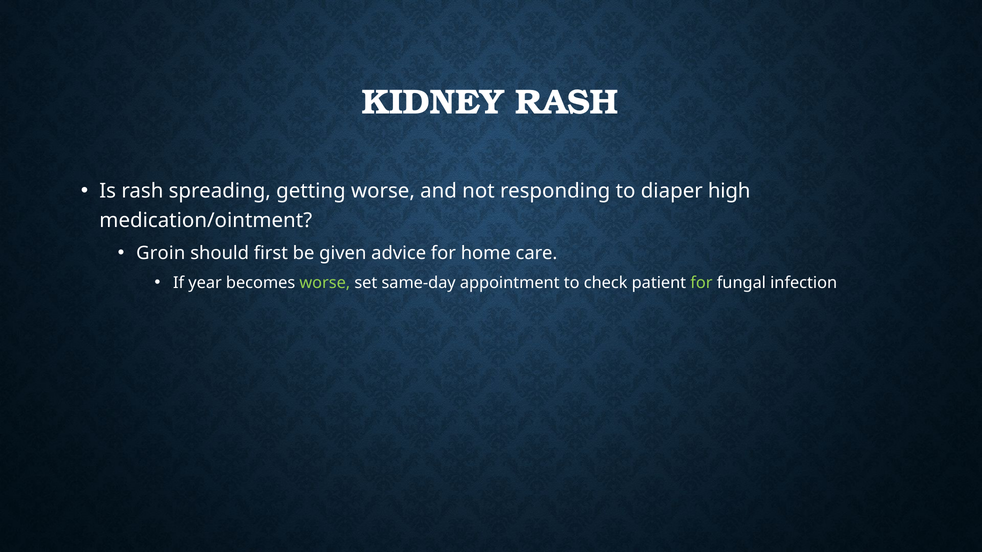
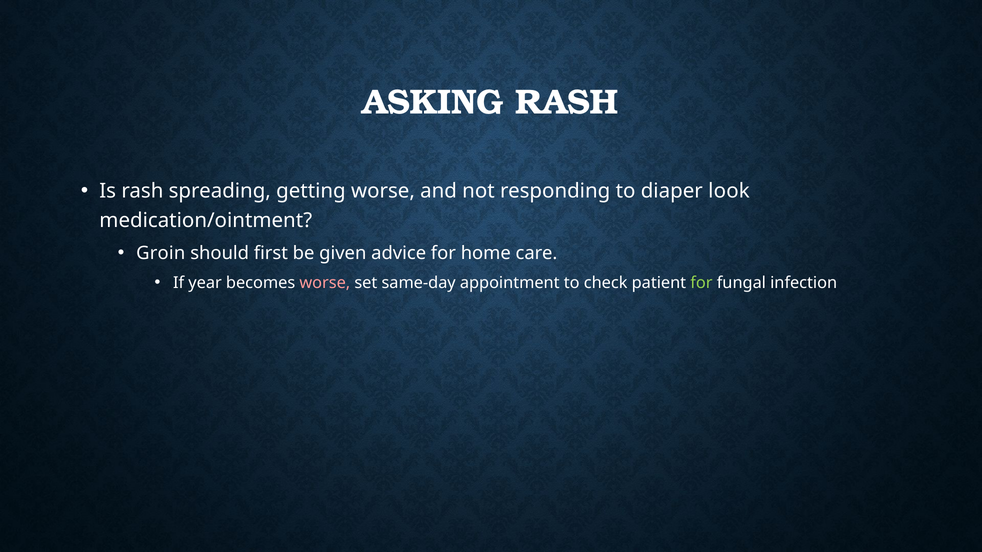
KIDNEY: KIDNEY -> ASKING
high: high -> look
worse at (325, 283) colour: light green -> pink
